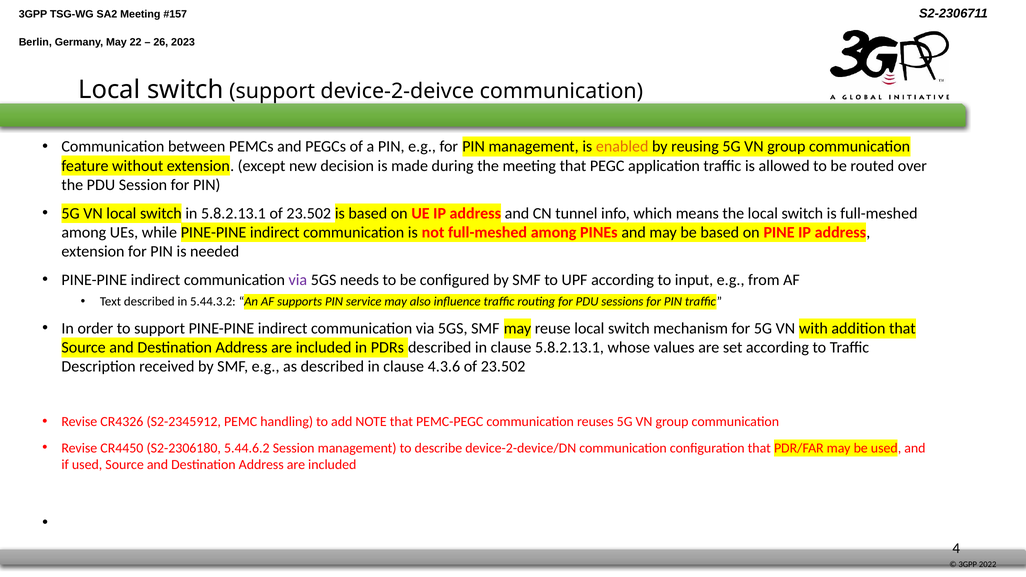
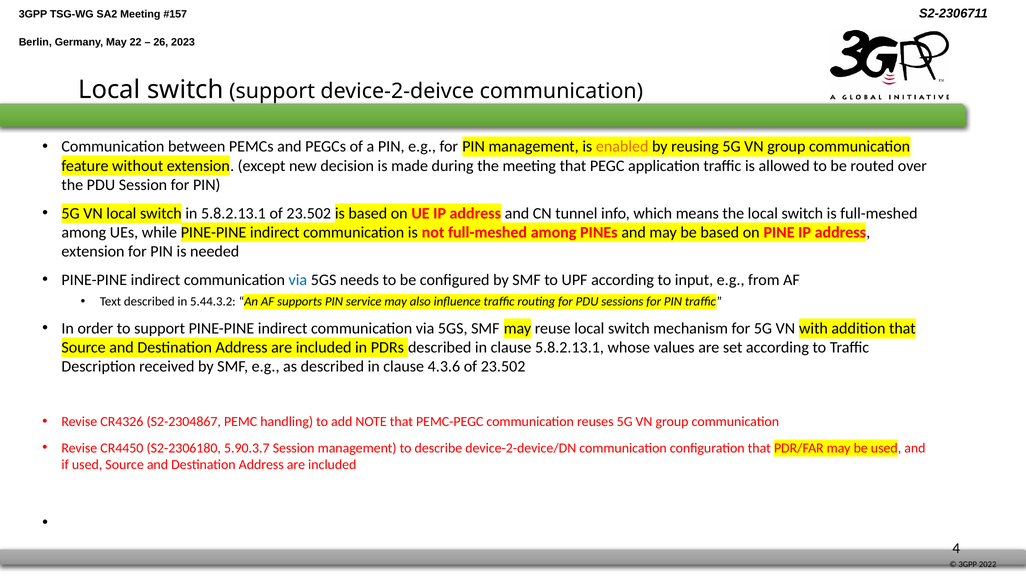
via at (298, 280) colour: purple -> blue
S2-2345912: S2-2345912 -> S2-2304867
5.44.6.2: 5.44.6.2 -> 5.90.3.7
